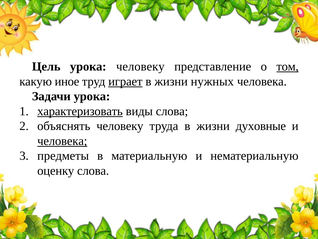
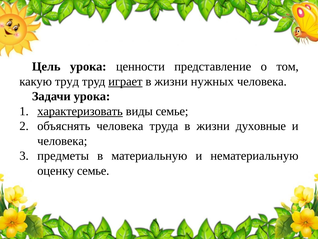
урока человеку: человеку -> ценности
том underline: present -> none
какую иное: иное -> труд
виды слова: слова -> семье
объяснять человеку: человеку -> человека
человека at (62, 141) underline: present -> none
оценку слова: слова -> семье
